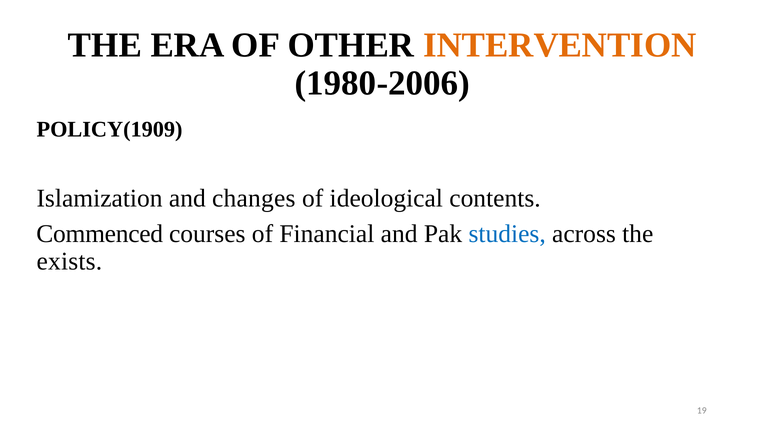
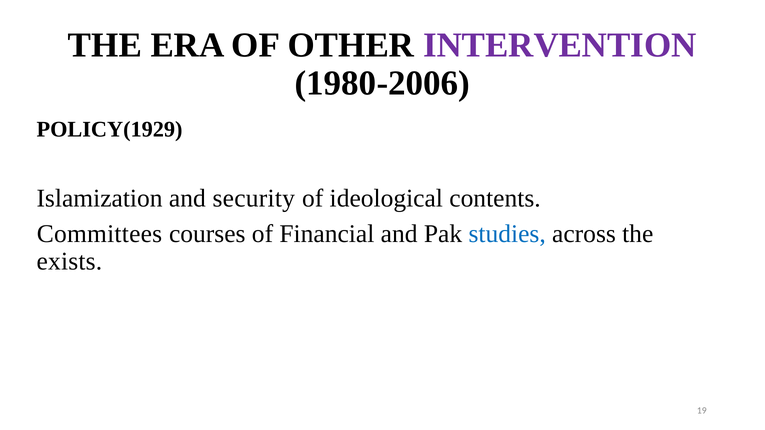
INTERVENTION colour: orange -> purple
POLICY(1909: POLICY(1909 -> POLICY(1929
changes: changes -> security
Commenced: Commenced -> Committees
